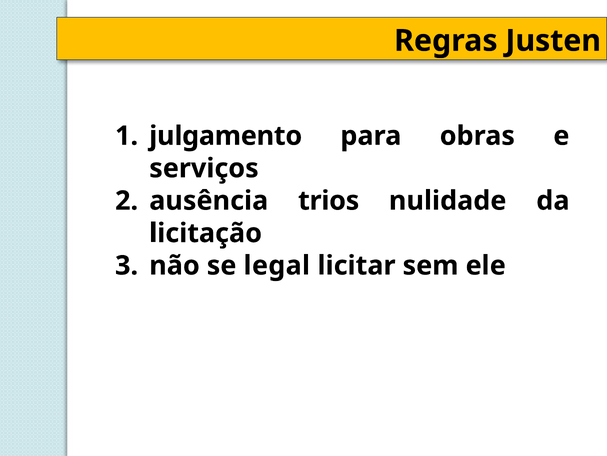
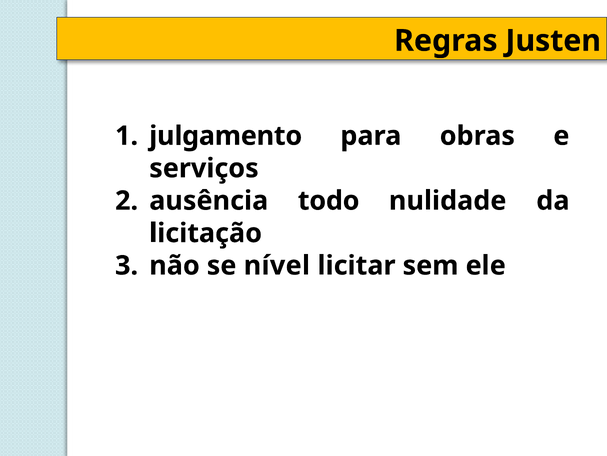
trios: trios -> todo
legal: legal -> nível
